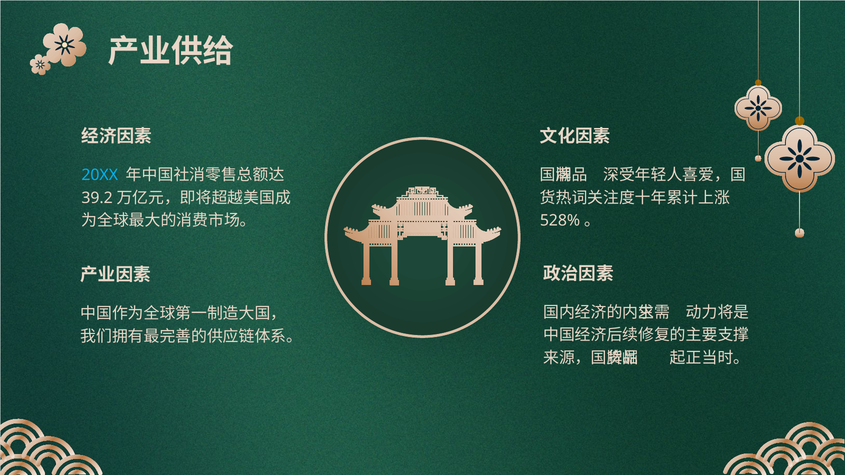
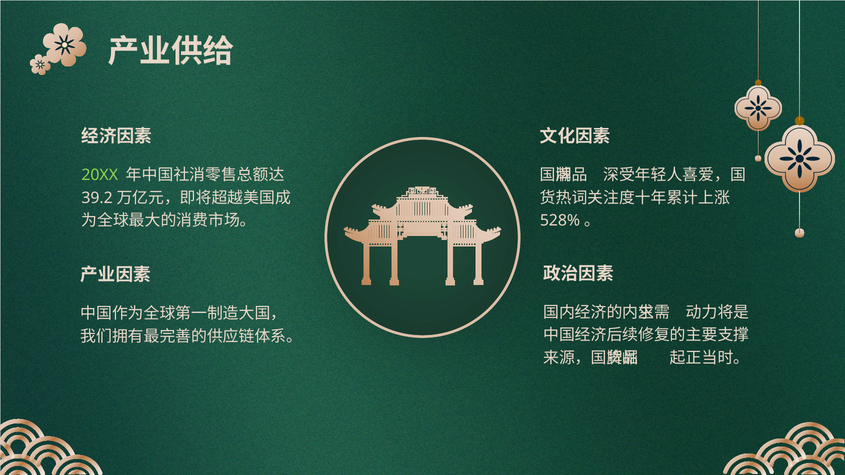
20XX colour: light blue -> light green
